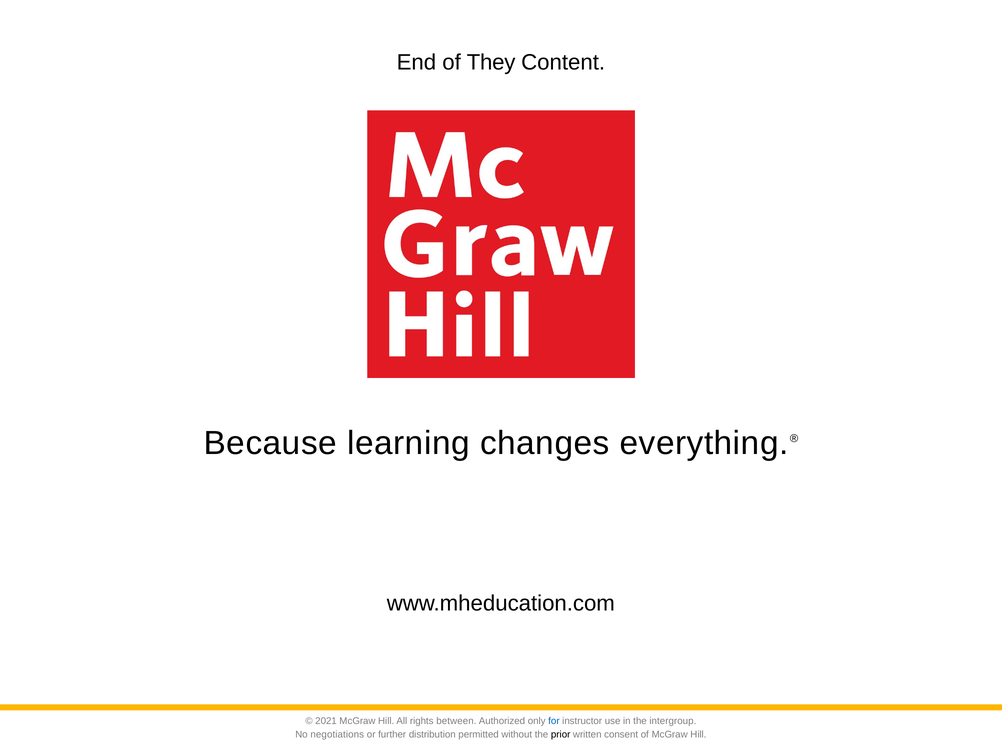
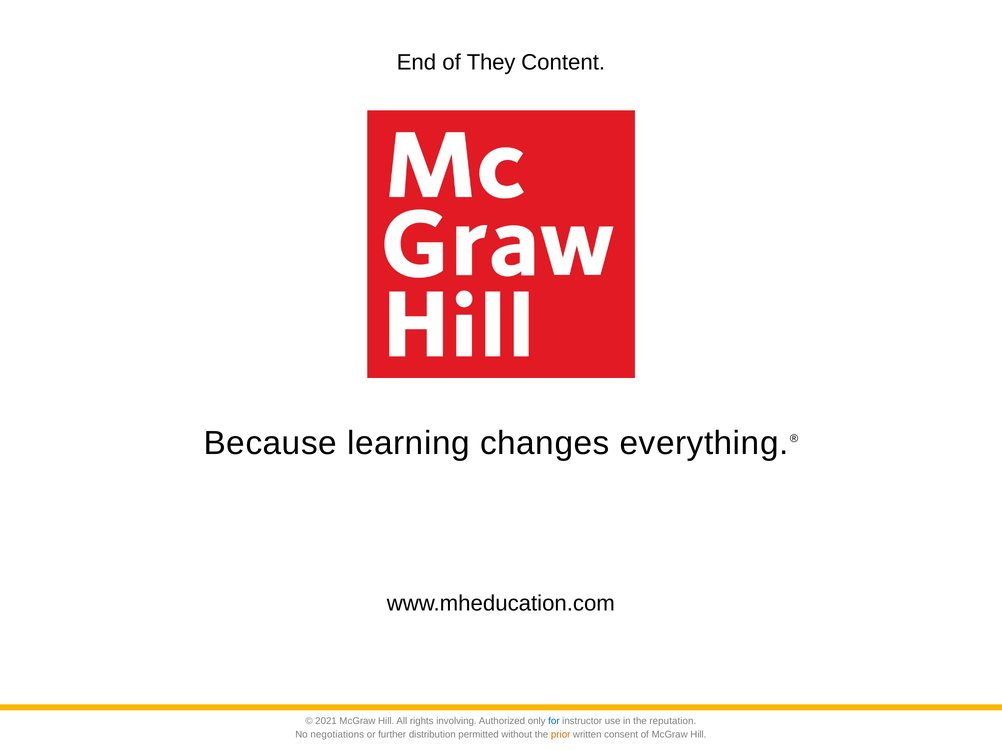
between: between -> involving
intergroup: intergroup -> reputation
prior colour: black -> orange
